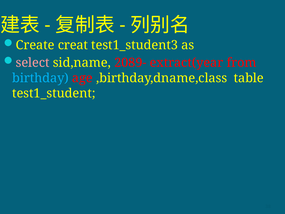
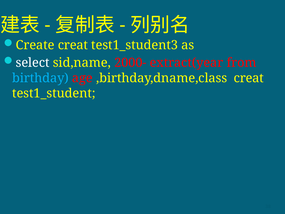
select colour: pink -> white
2089-: 2089- -> 2000-
,birthday,dname,class table: table -> creat
